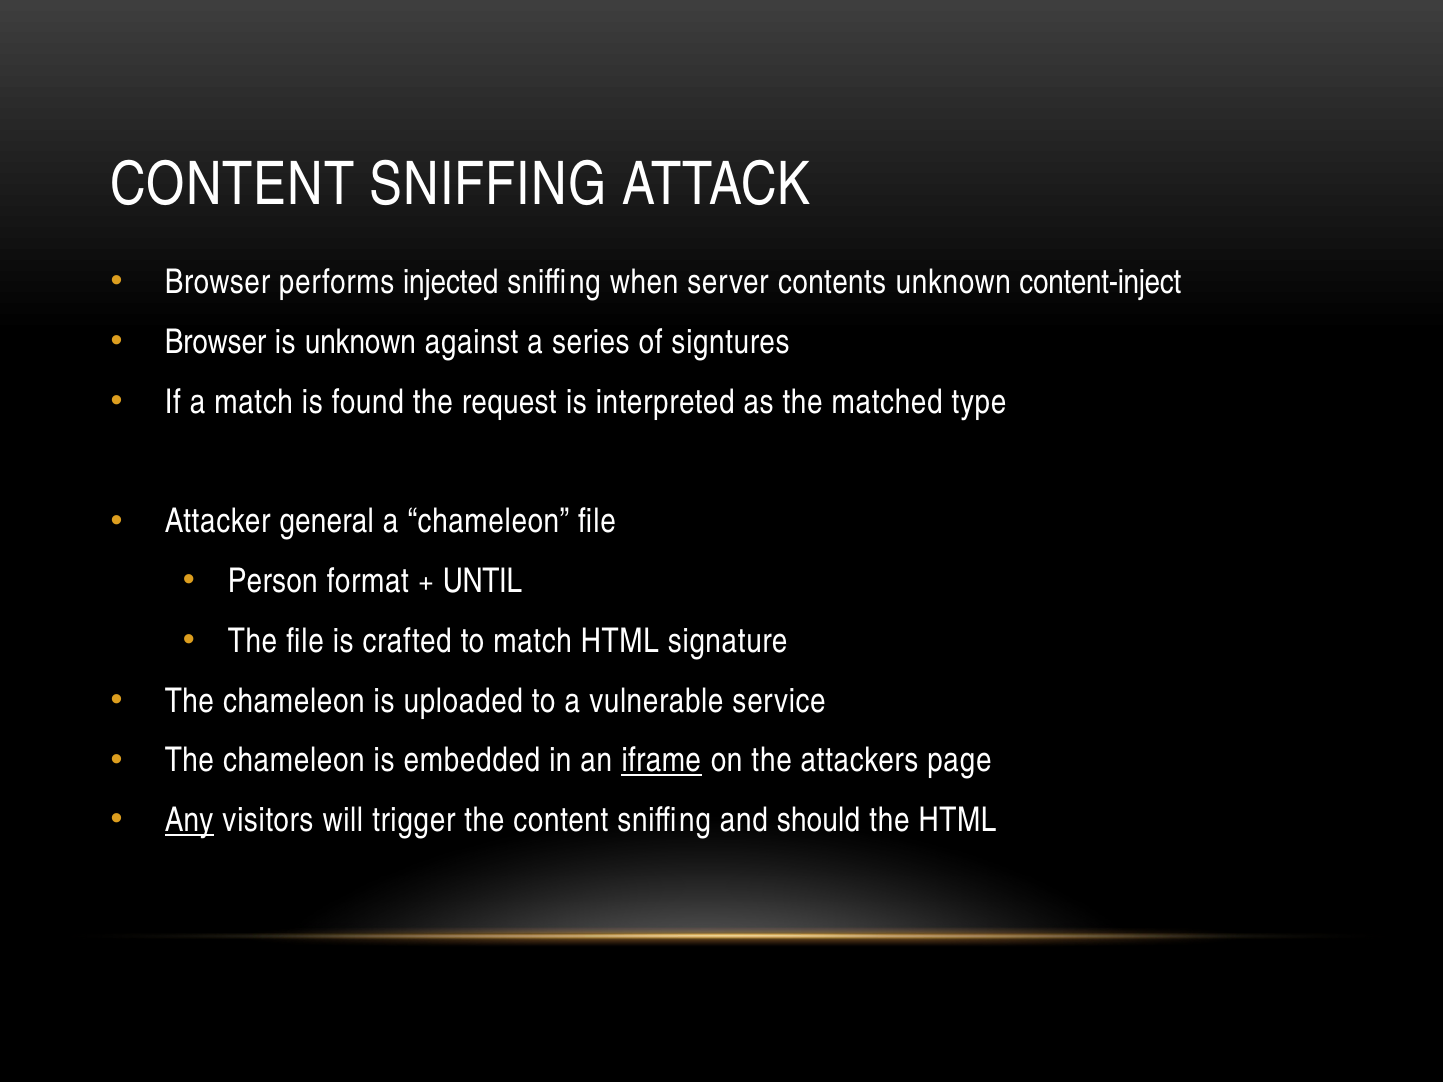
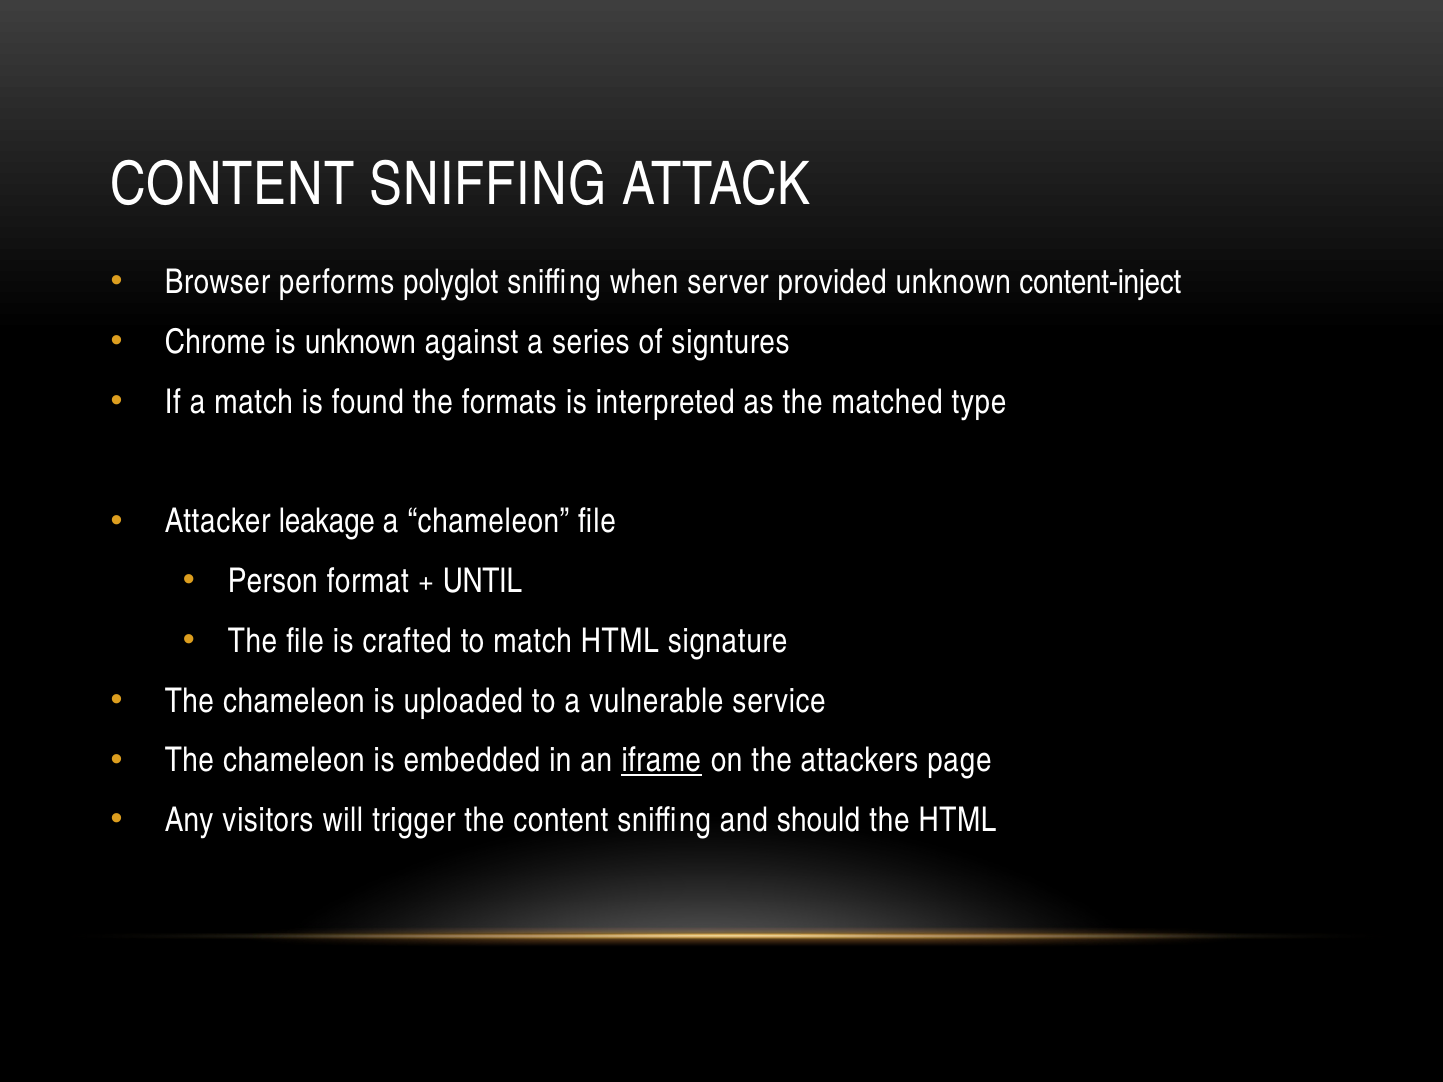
injected: injected -> polyglot
contents: contents -> provided
Browser at (215, 342): Browser -> Chrome
request: request -> formats
general: general -> leakage
Any underline: present -> none
